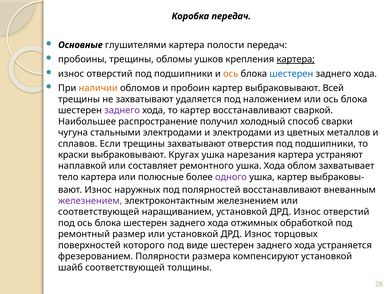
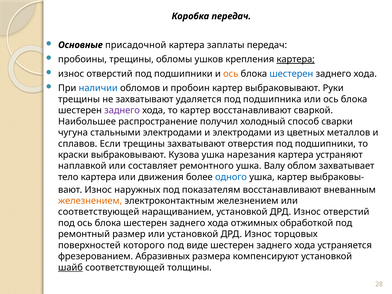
глушителями: глушителями -> присадочной
полости: полости -> заплаты
наличии colour: orange -> blue
Всей: Всей -> Руки
наложением: наложением -> подшипника
Кругах: Кругах -> Кузова
ушка Хода: Хода -> Валу
полюсные: полюсные -> движения
одного colour: purple -> blue
полярностей: полярностей -> показателям
железнением at (90, 201) colour: purple -> orange
Полярности: Полярности -> Абразивных
шайб underline: none -> present
